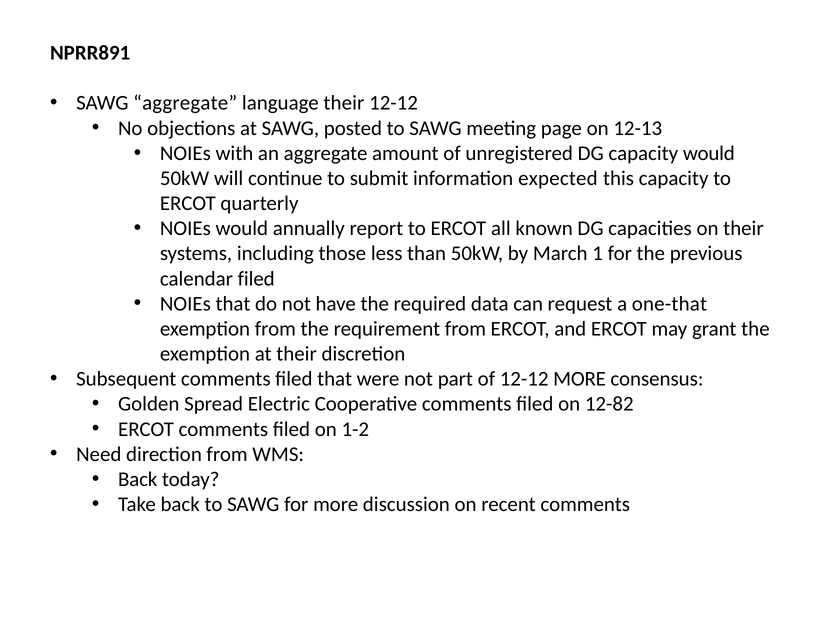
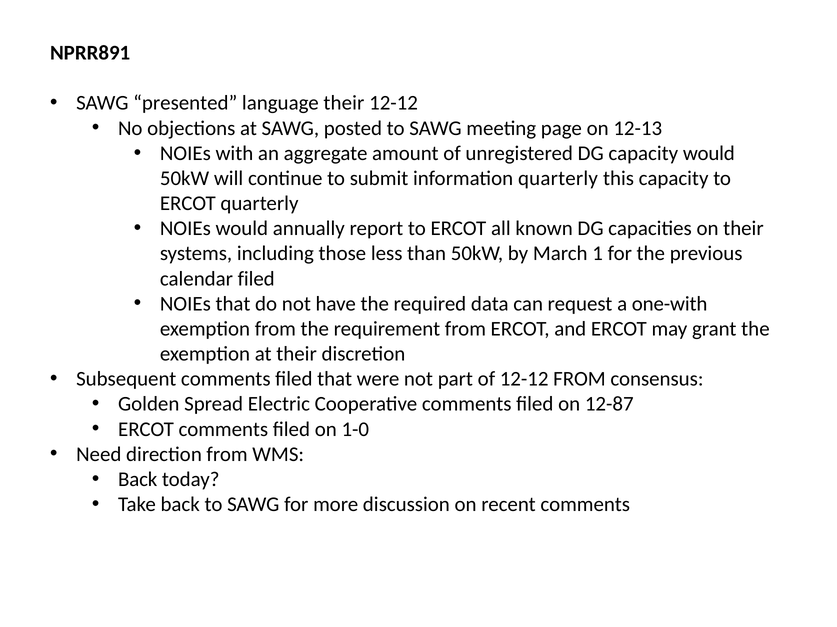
SAWG aggregate: aggregate -> presented
information expected: expected -> quarterly
one-that: one-that -> one-with
12-12 MORE: MORE -> FROM
12-82: 12-82 -> 12-87
1-2: 1-2 -> 1-0
